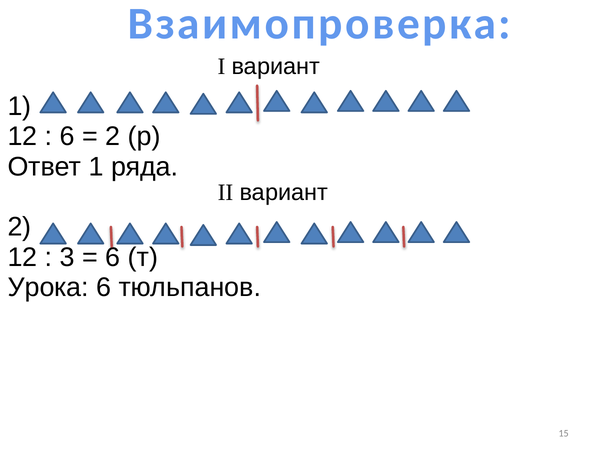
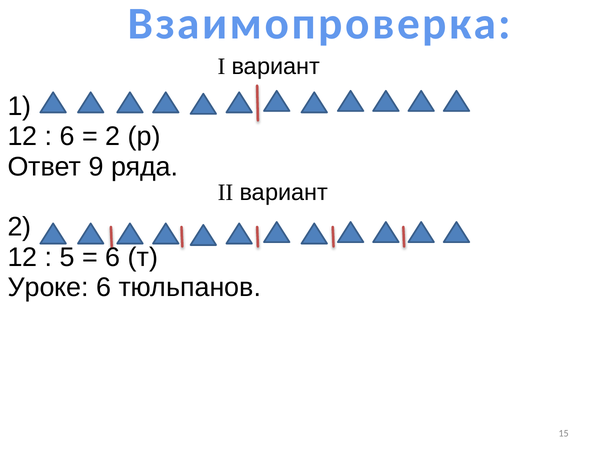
Ответ 1: 1 -> 9
3: 3 -> 5
Урока: Урока -> Уроке
